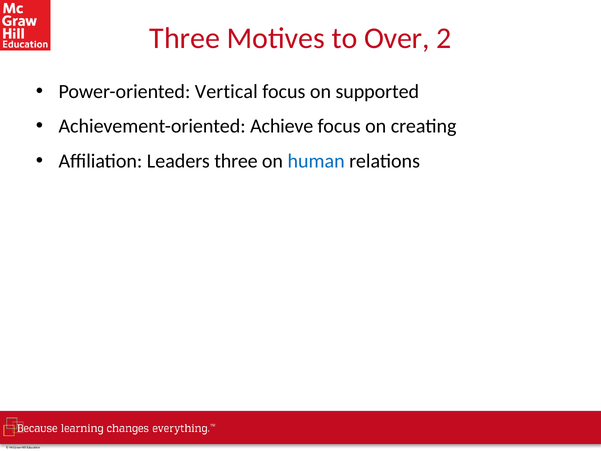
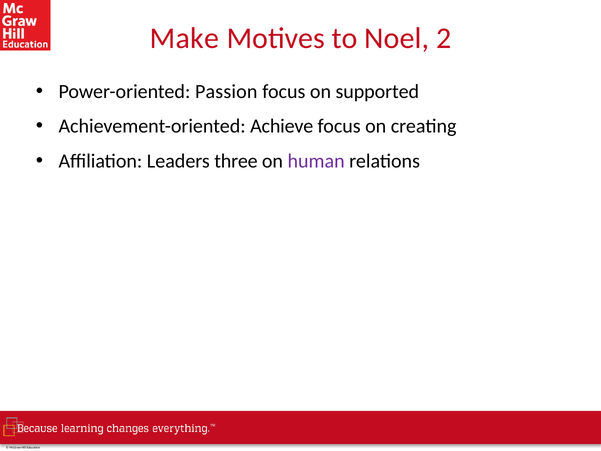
Three at (185, 38): Three -> Make
Over: Over -> Noel
Vertical: Vertical -> Passion
human colour: blue -> purple
